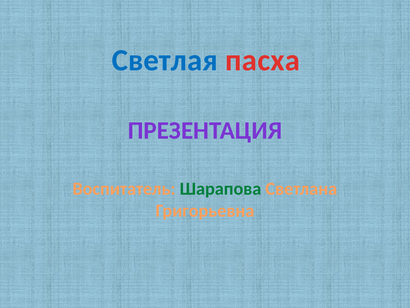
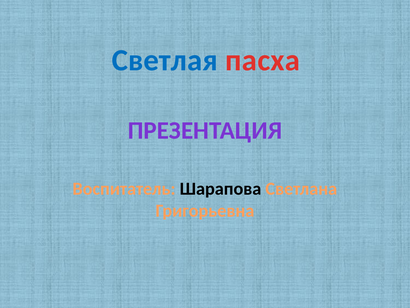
Шарапова colour: green -> black
